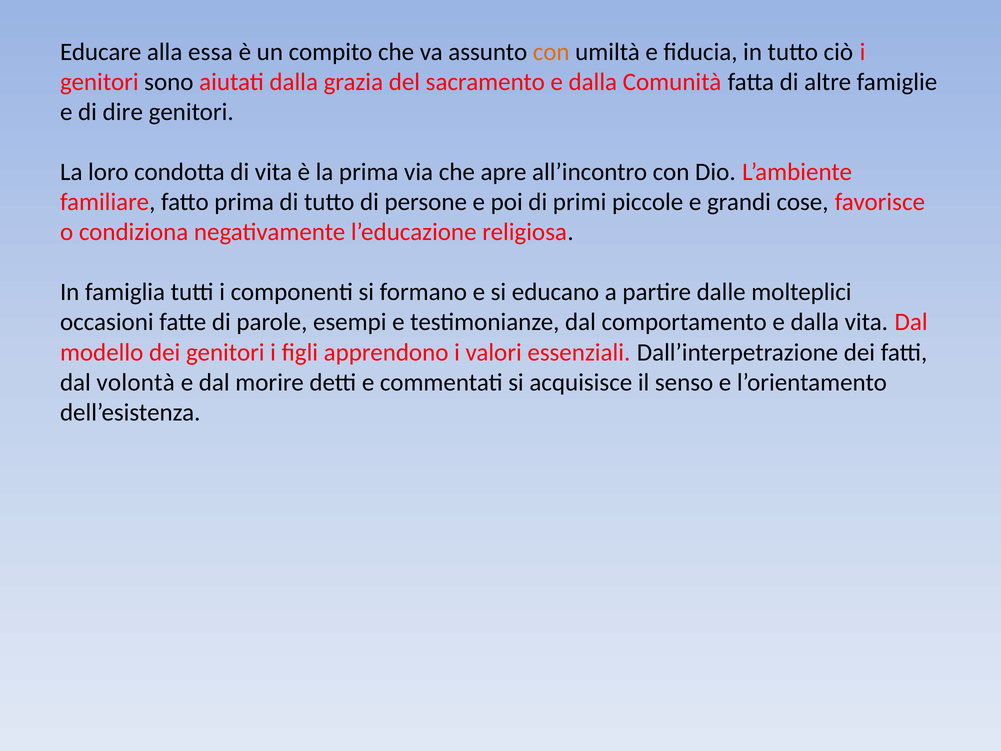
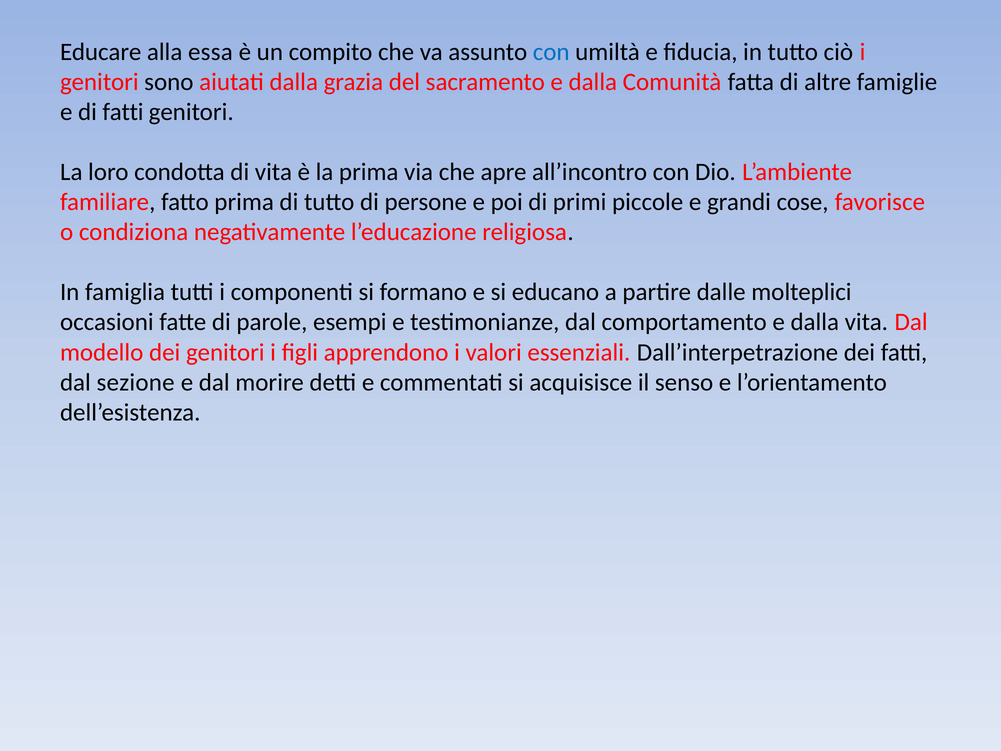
con at (551, 52) colour: orange -> blue
di dire: dire -> fatti
volontà: volontà -> sezione
